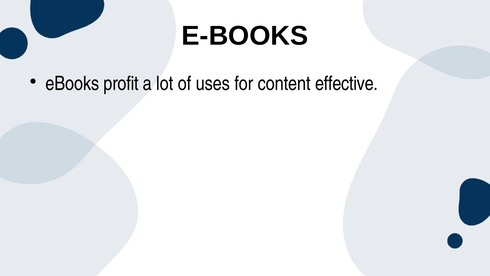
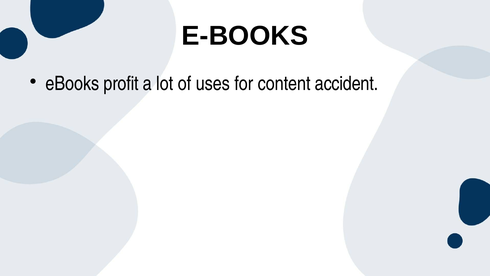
effective: effective -> accident
